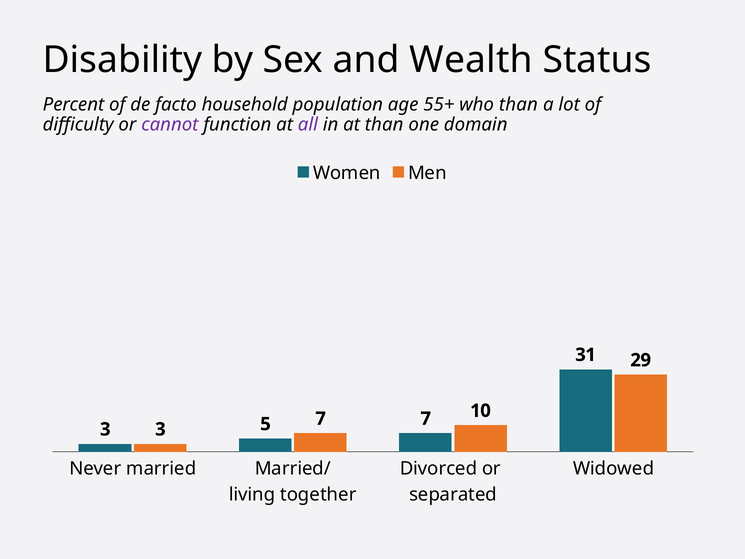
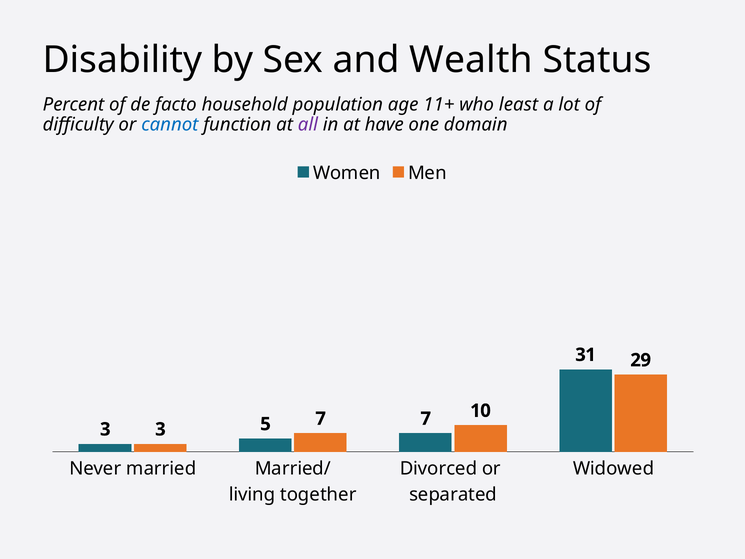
55+: 55+ -> 11+
who than: than -> least
cannot colour: purple -> blue
at than: than -> have
